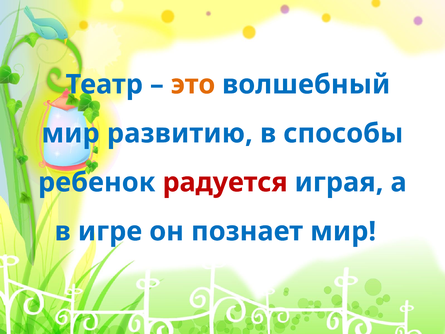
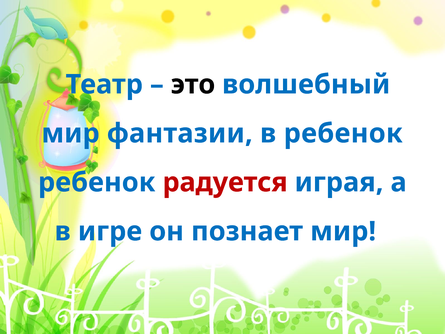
это colour: orange -> black
развитию: развитию -> фантазии
в способы: способы -> ребенок
